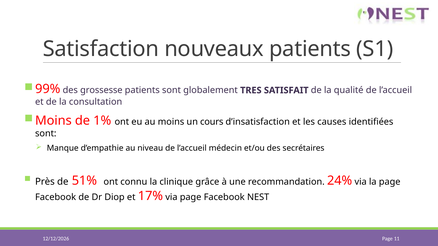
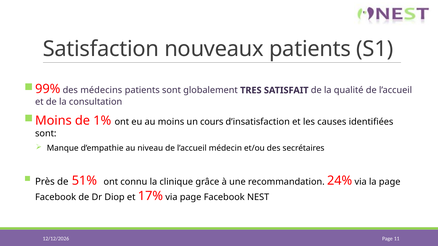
grossesse: grossesse -> médecins
